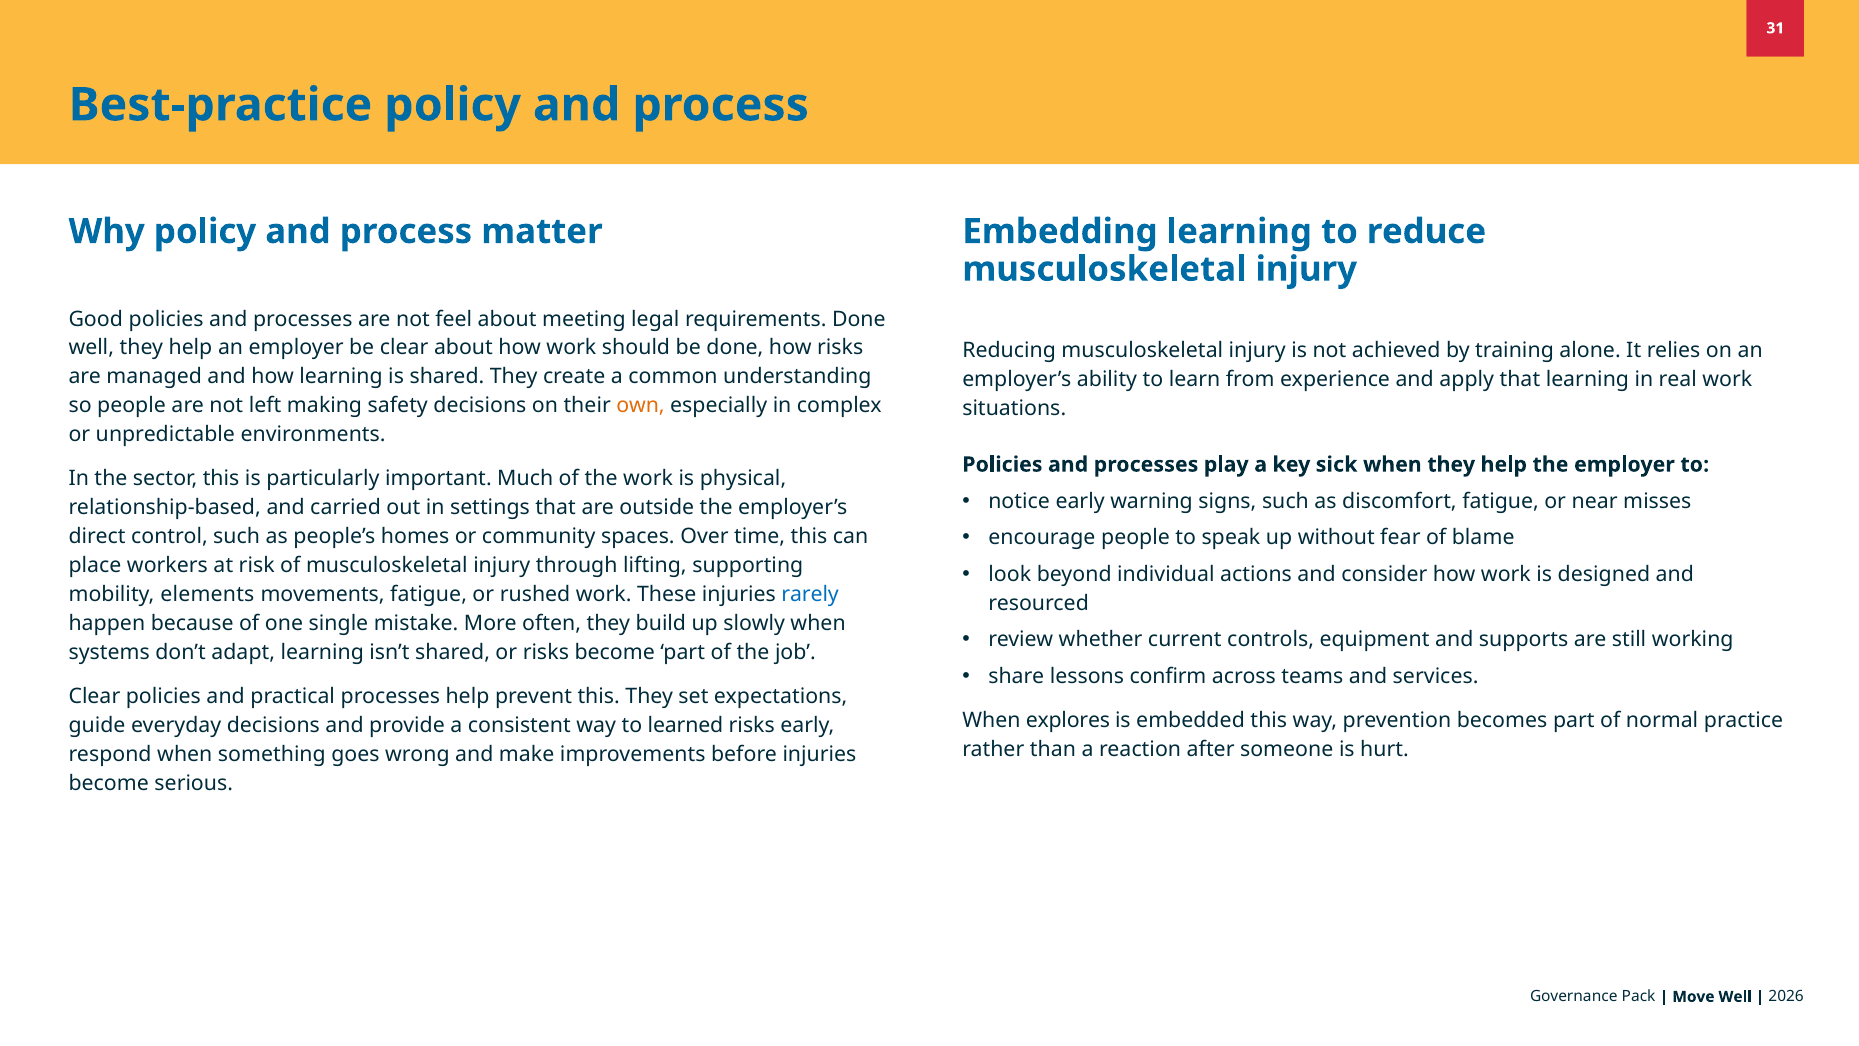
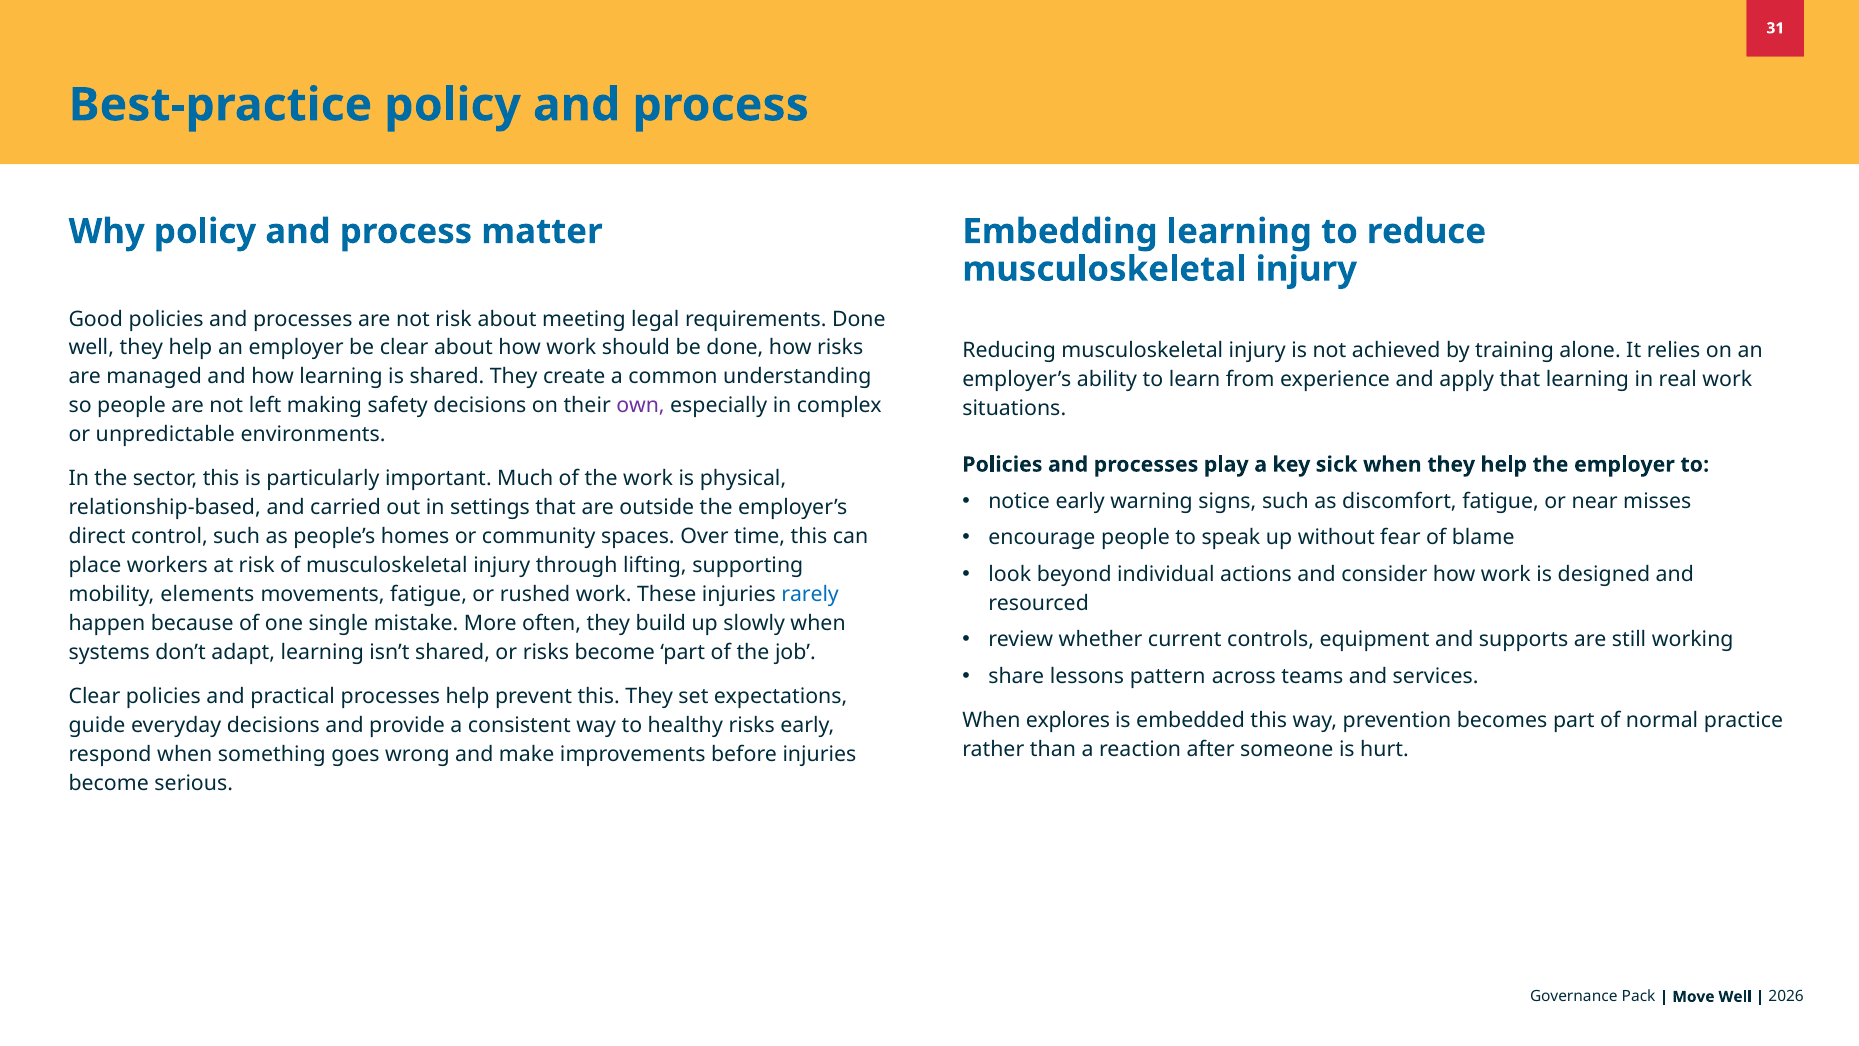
not feel: feel -> risk
own colour: orange -> purple
confirm: confirm -> pattern
learned: learned -> healthy
